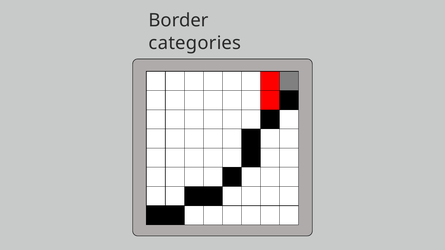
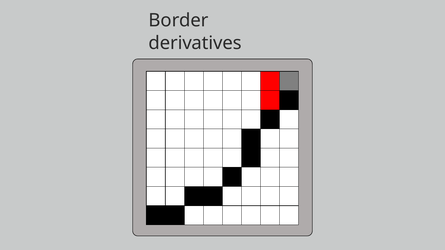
categories: categories -> derivatives
